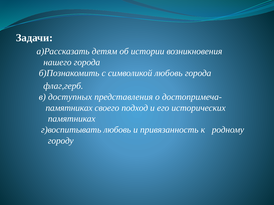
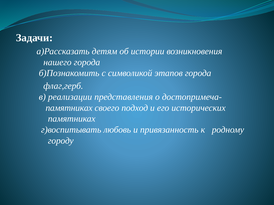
символикой любовь: любовь -> этапов
доступных: доступных -> реализации
